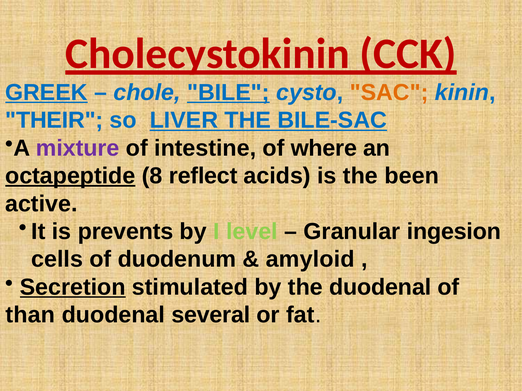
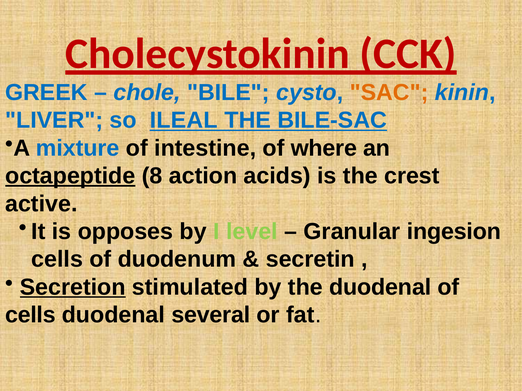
GREEK underline: present -> none
BILE underline: present -> none
THEIR: THEIR -> LIVER
LIVER: LIVER -> ILEAL
mixture colour: purple -> blue
reflect: reflect -> action
been: been -> crest
prevents: prevents -> opposes
amyloid: amyloid -> secretin
than at (30, 315): than -> cells
